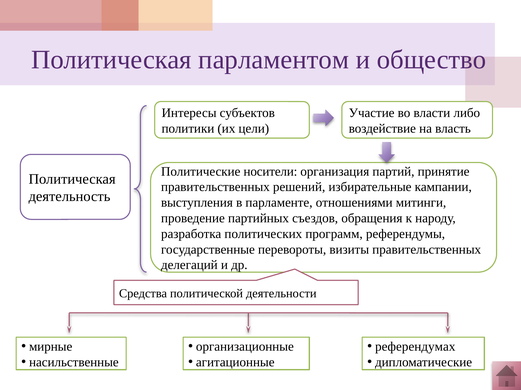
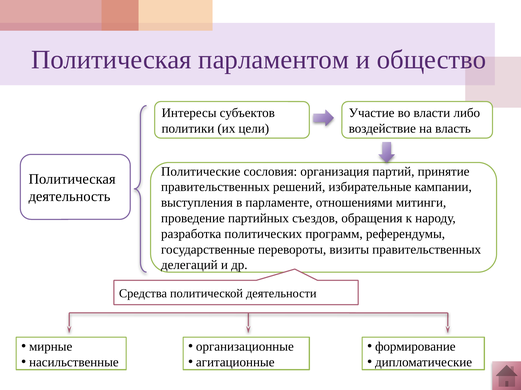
носители: носители -> сословия
референдумах: референдумах -> формирование
